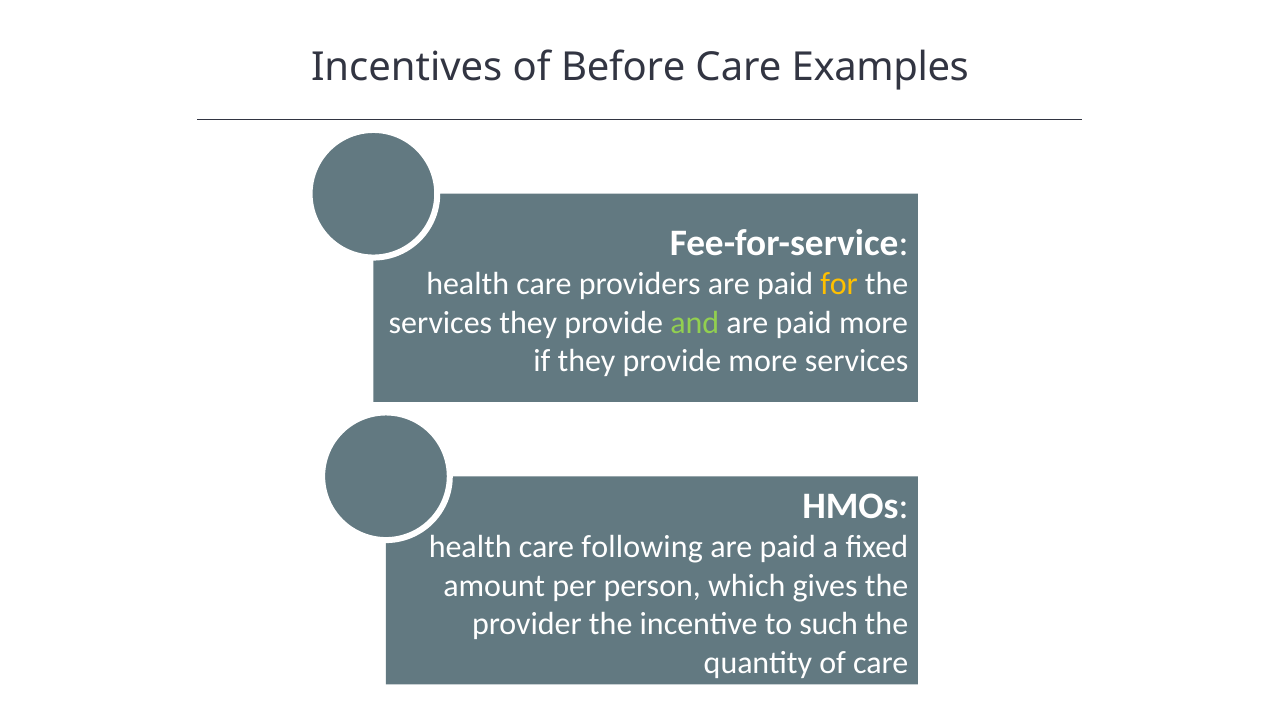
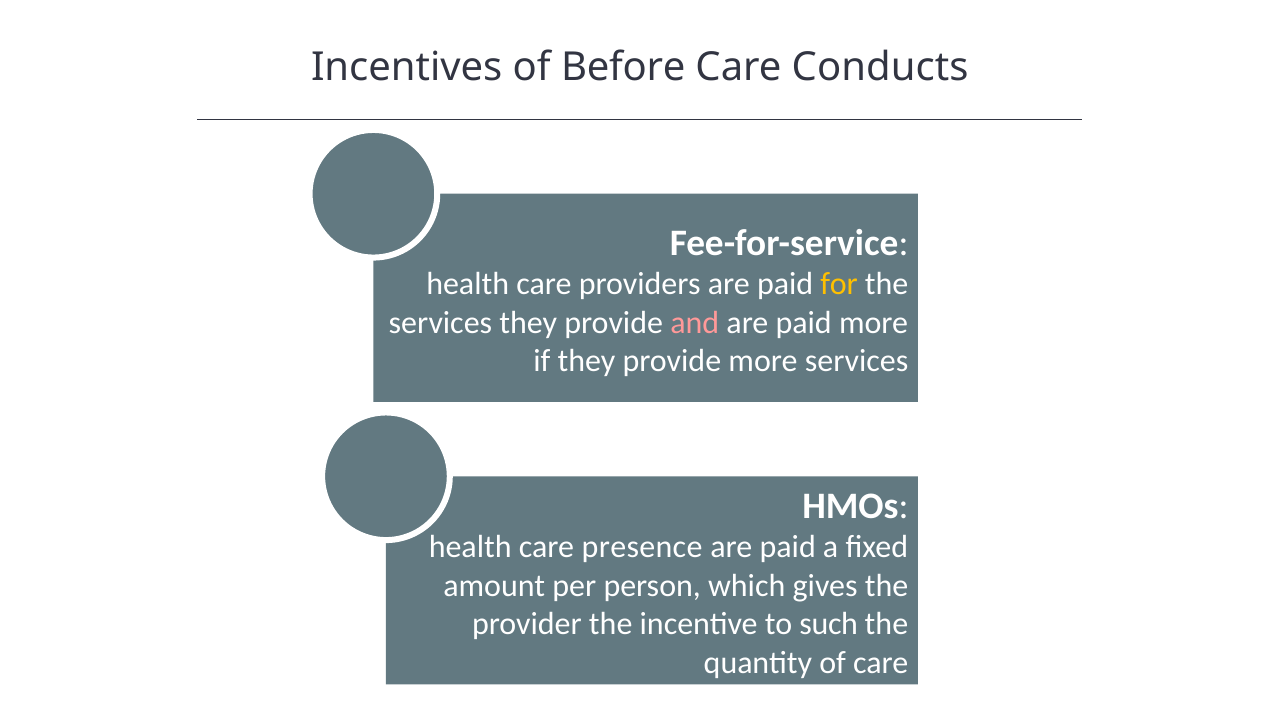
Examples: Examples -> Conducts
and colour: light green -> pink
following: following -> presence
